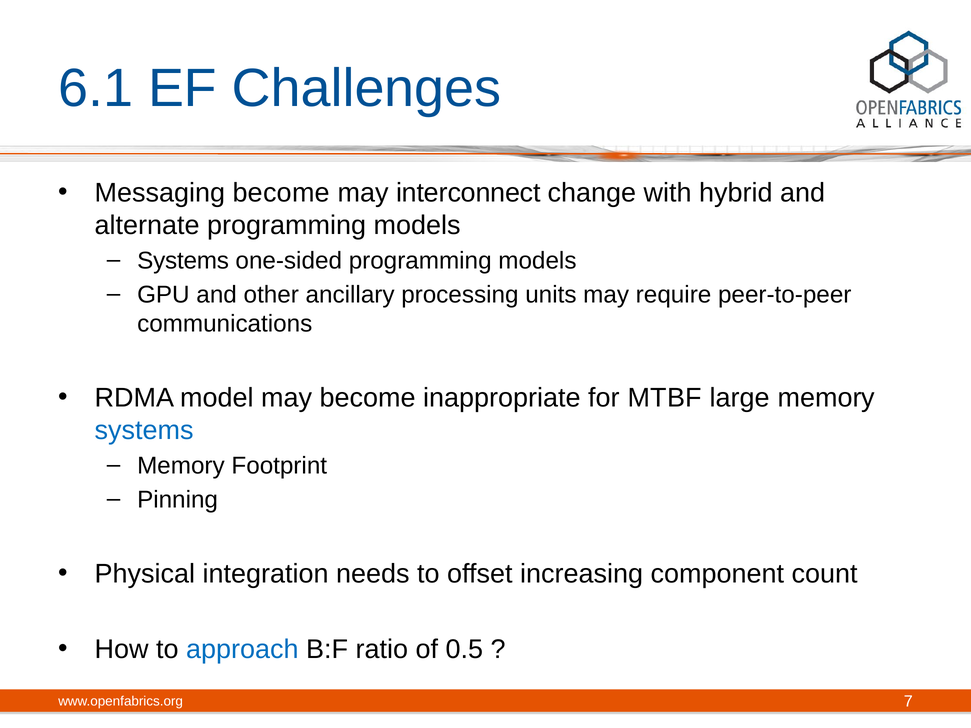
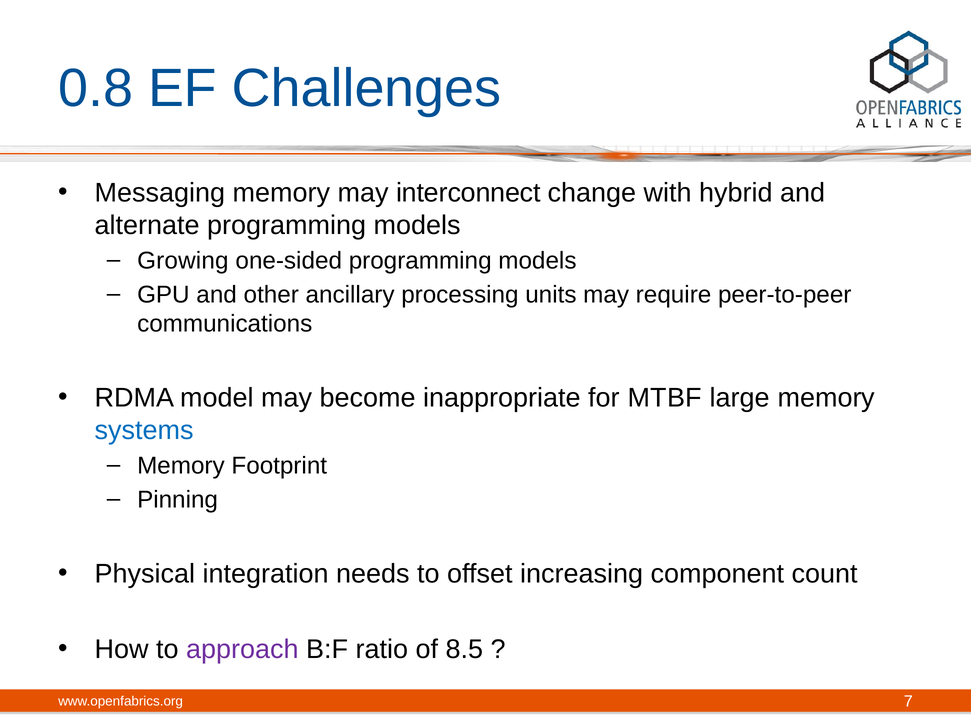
6.1: 6.1 -> 0.8
Messaging become: become -> memory
Systems at (183, 261): Systems -> Growing
approach colour: blue -> purple
0.5: 0.5 -> 8.5
